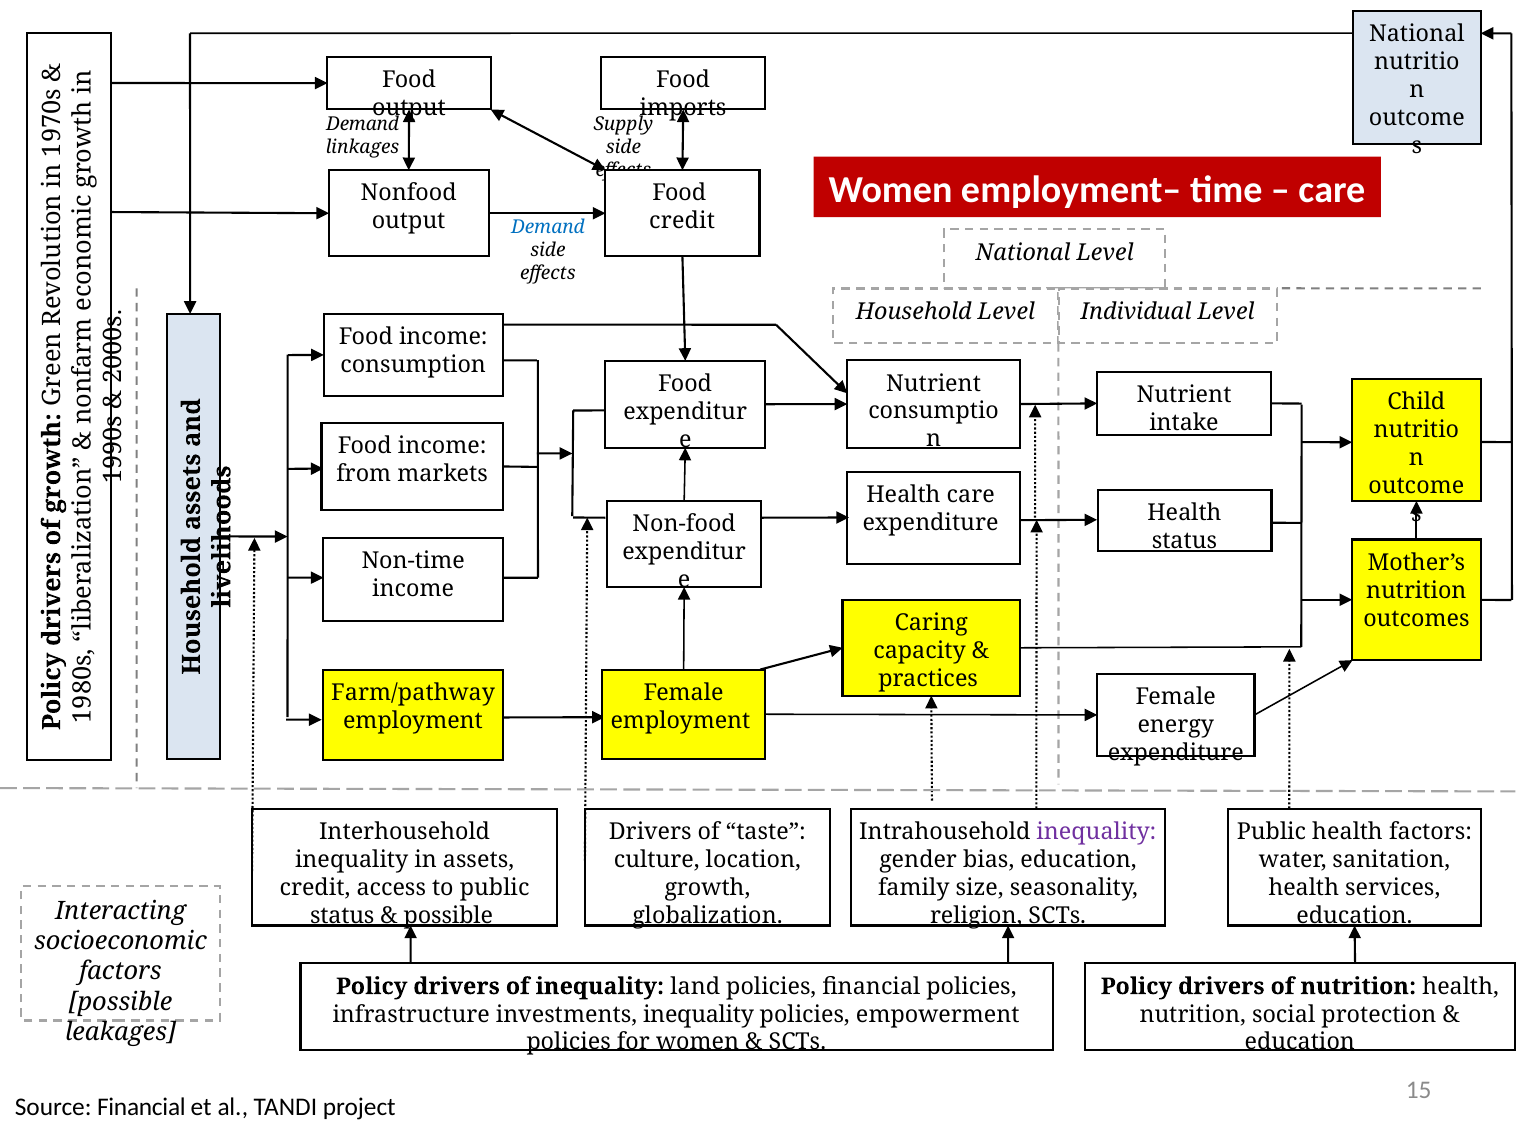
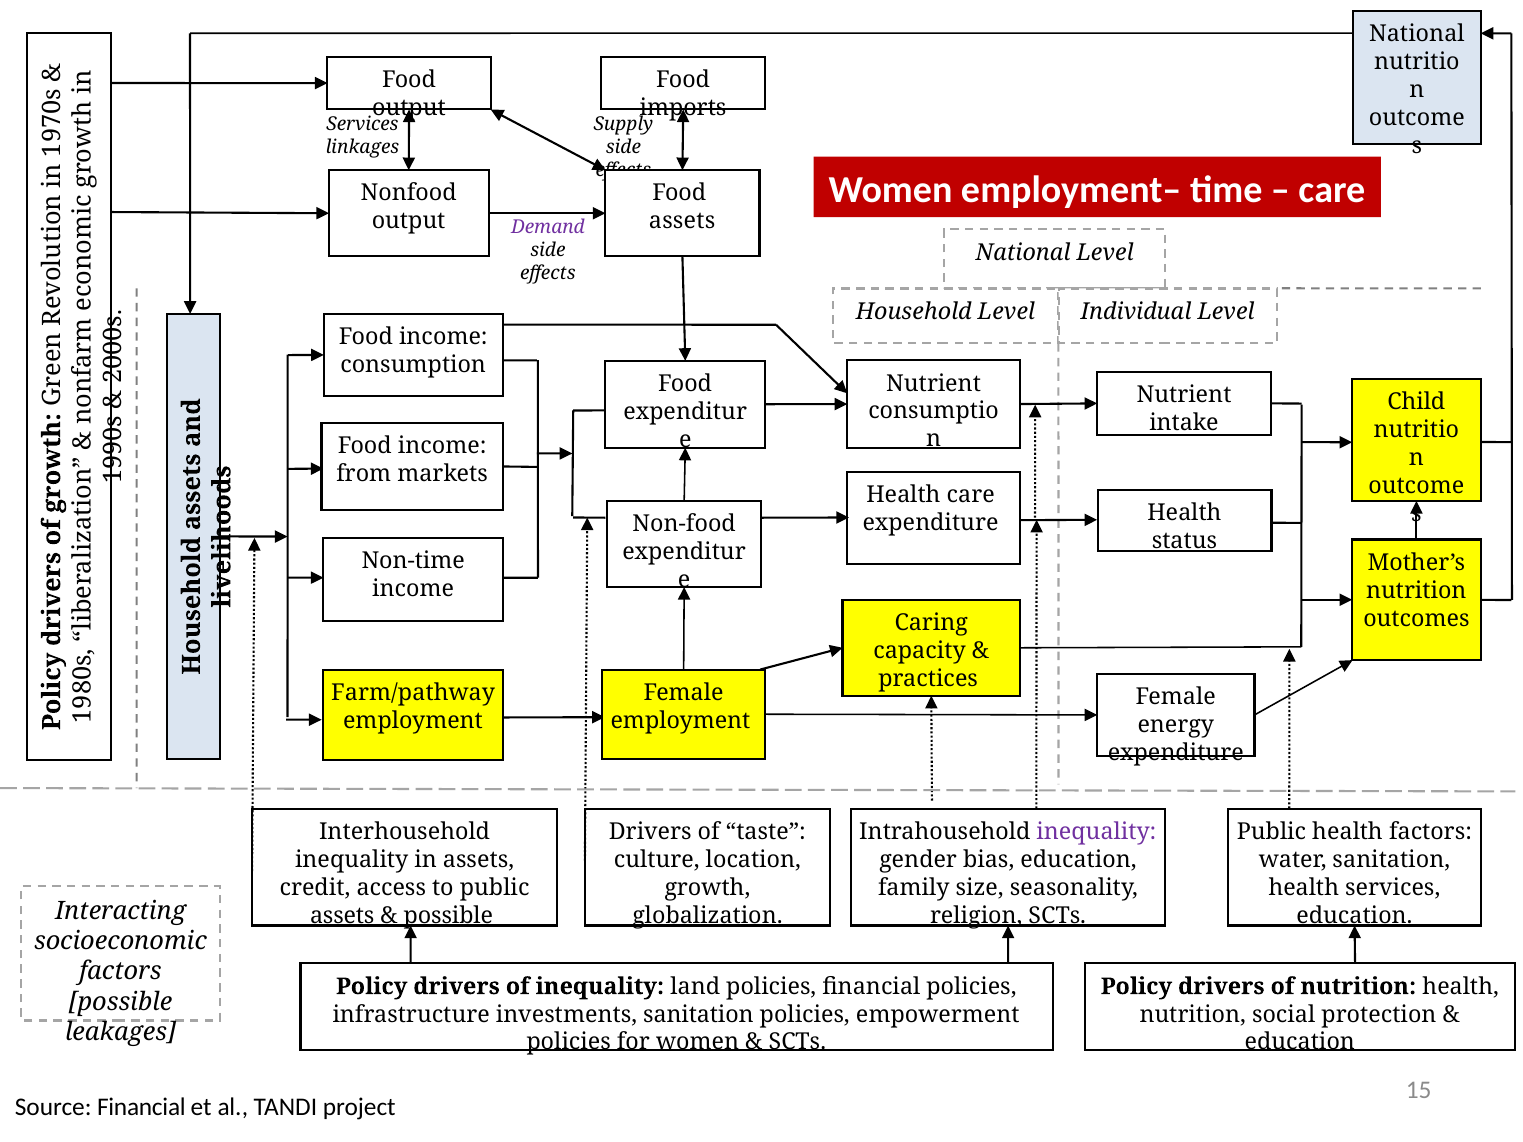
Demand at (363, 124): Demand -> Services
credit at (682, 221): credit -> assets
Demand at (548, 228) colour: blue -> purple
status at (342, 916): status -> assets
investments inequality: inequality -> sanitation
